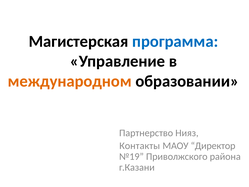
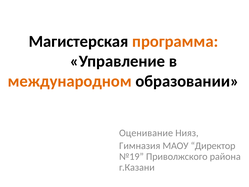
программа colour: blue -> orange
Партнерство: Партнерство -> Оценивание
Контакты: Контакты -> Гимназия
